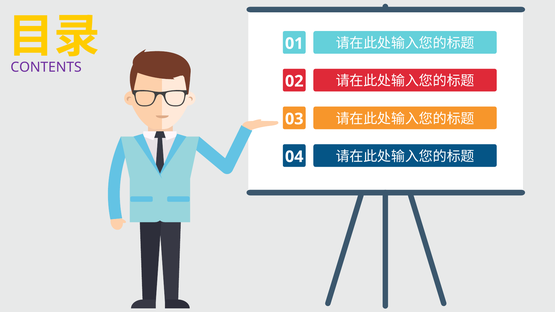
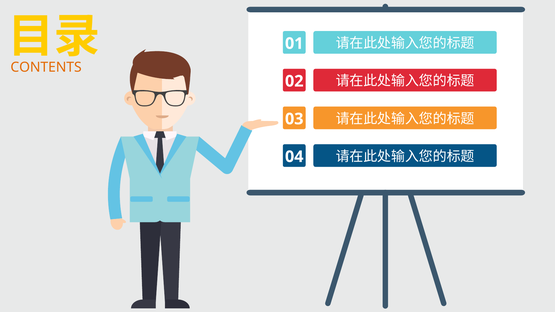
CONTENTS colour: purple -> orange
